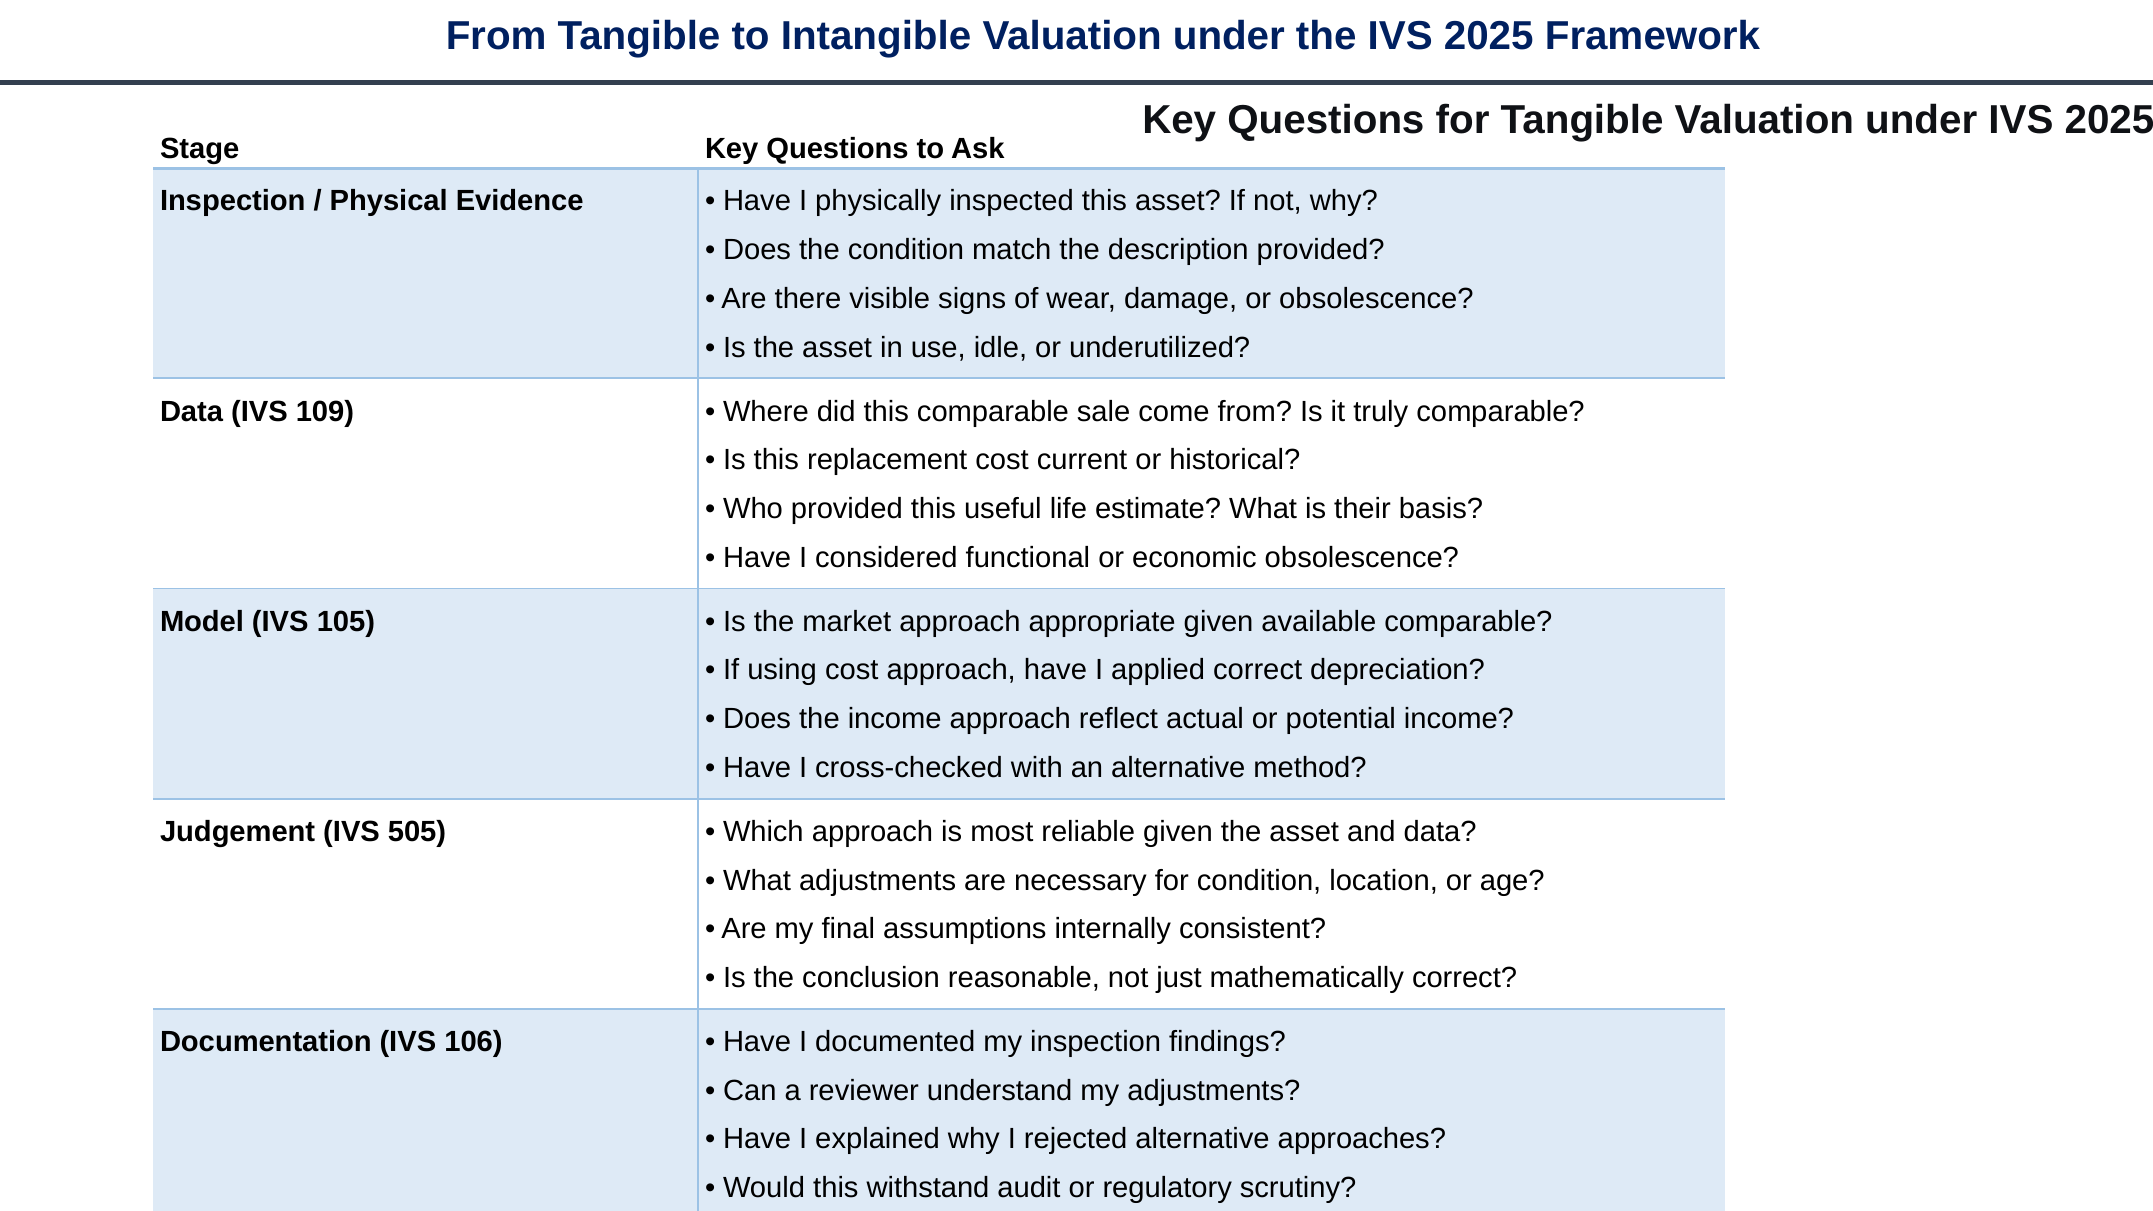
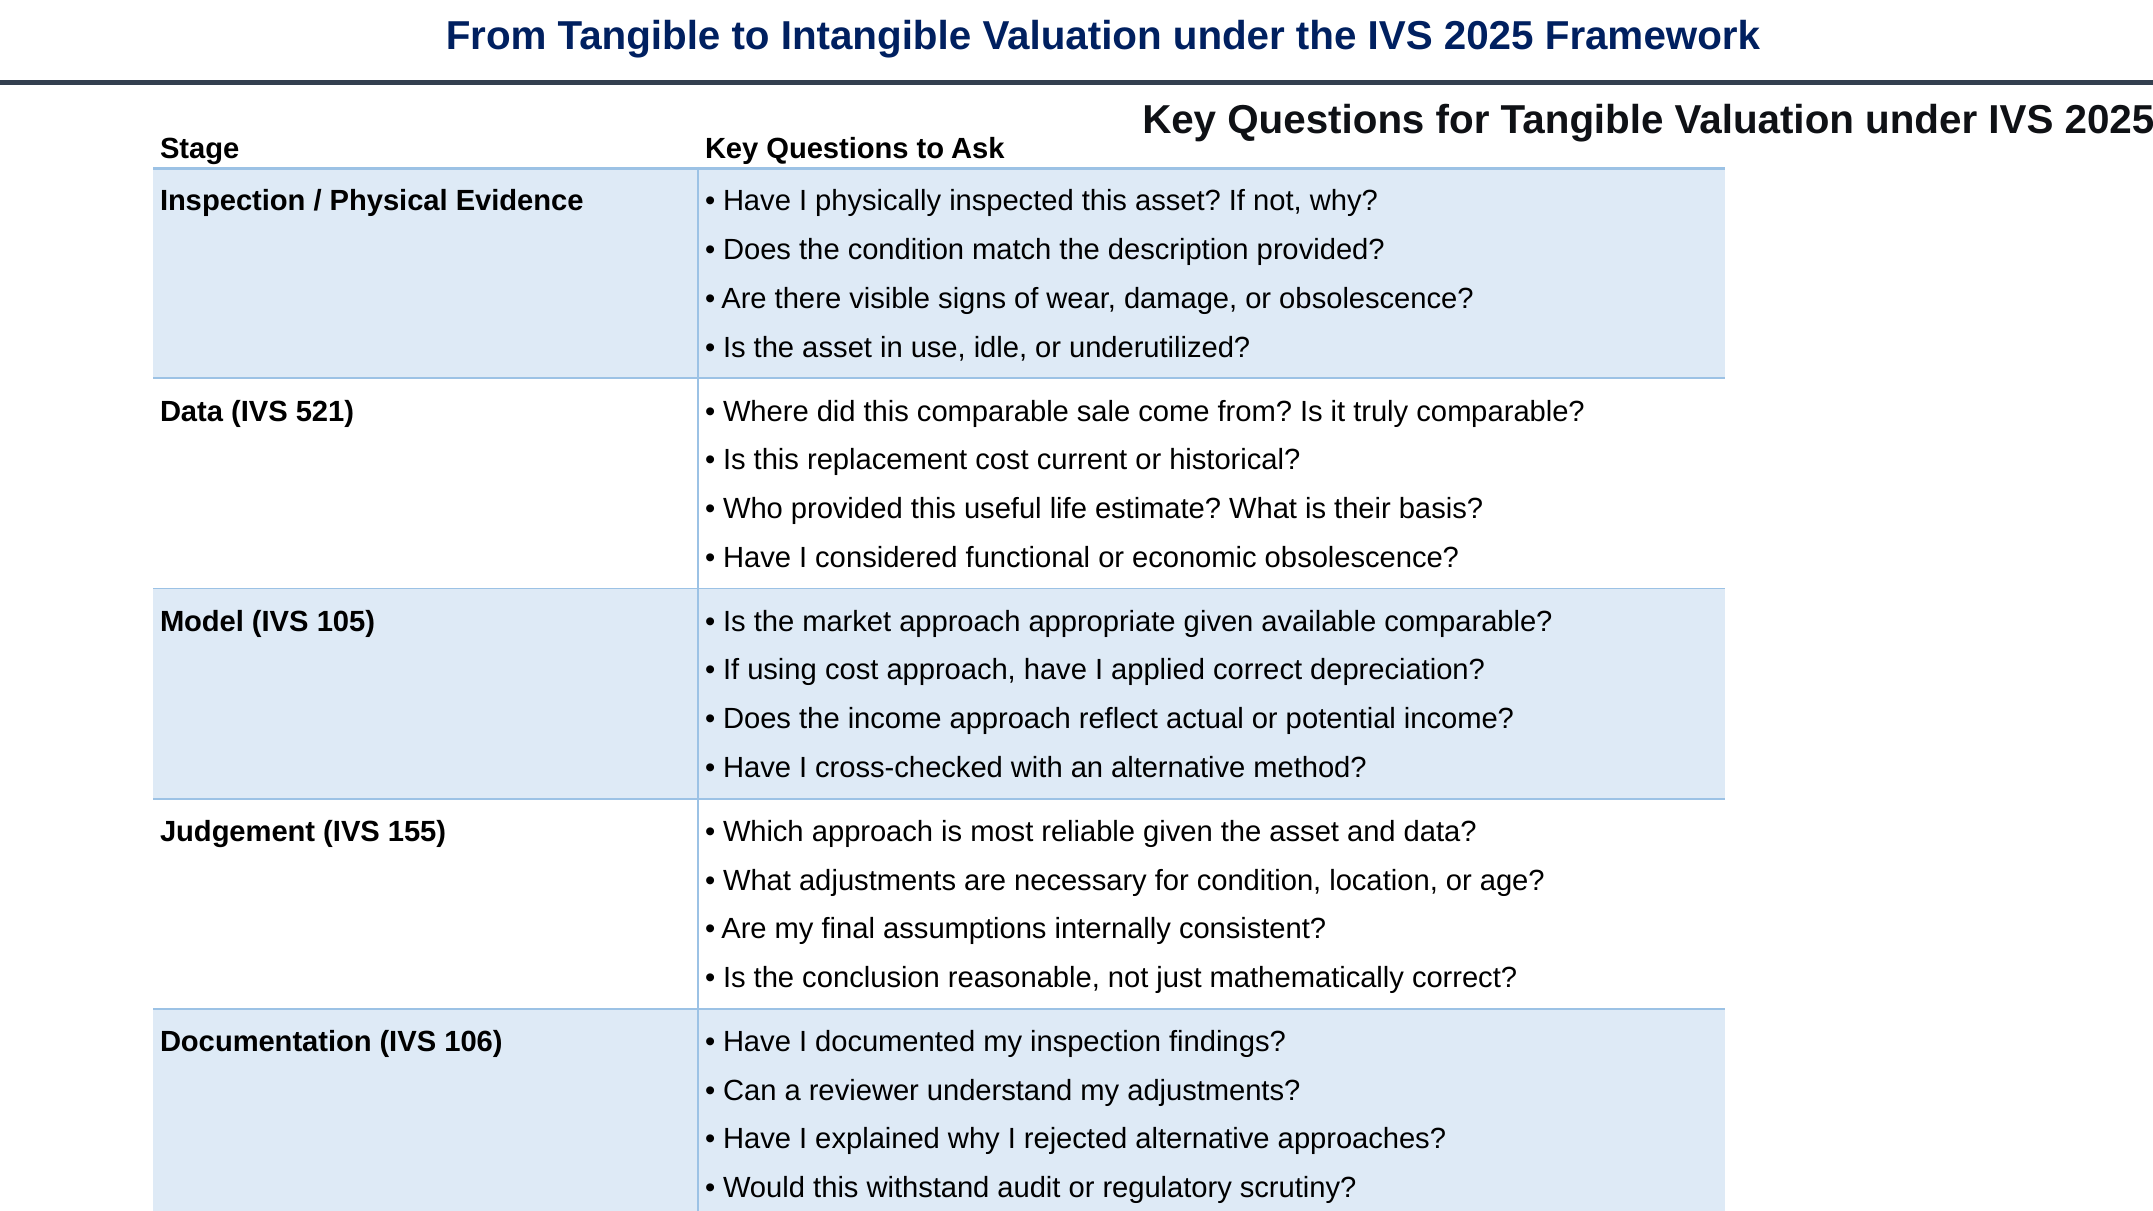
109: 109 -> 521
505: 505 -> 155
